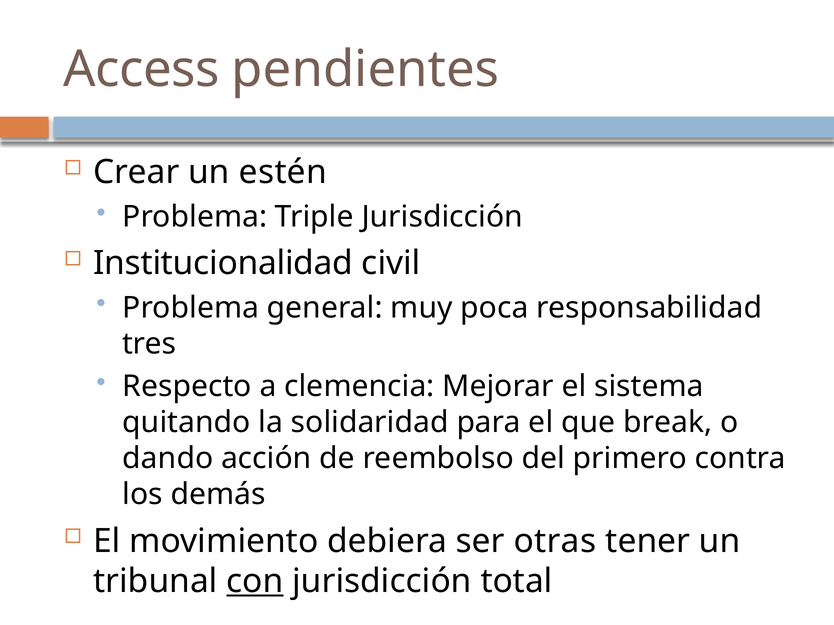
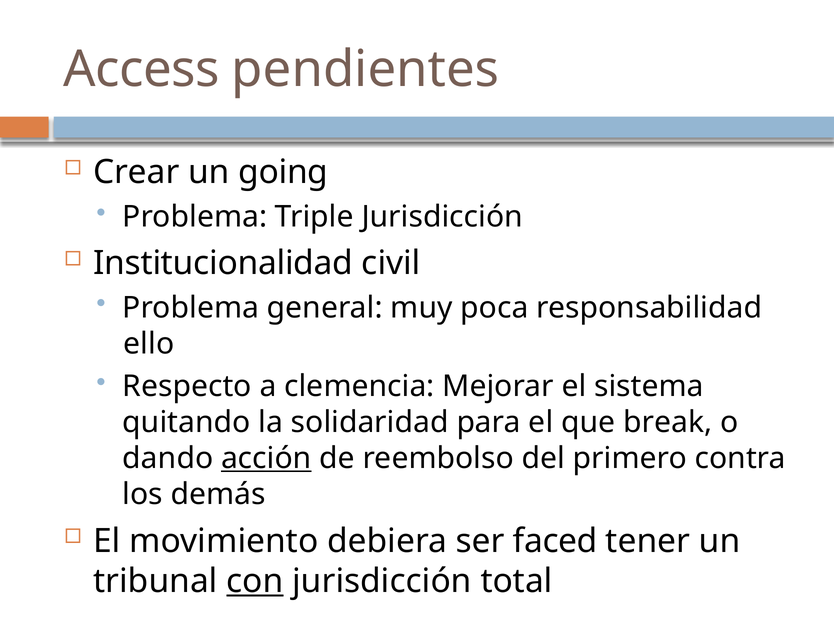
estén: estén -> going
tres: tres -> ello
acción underline: none -> present
otras: otras -> faced
